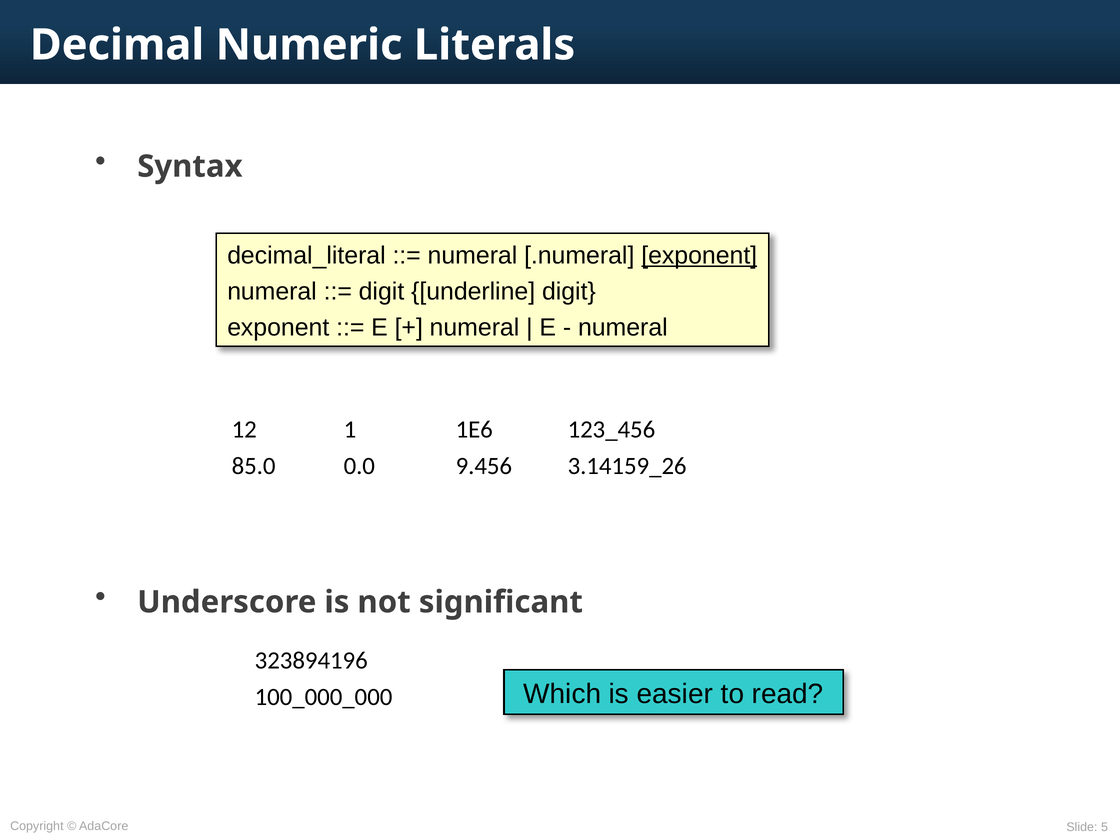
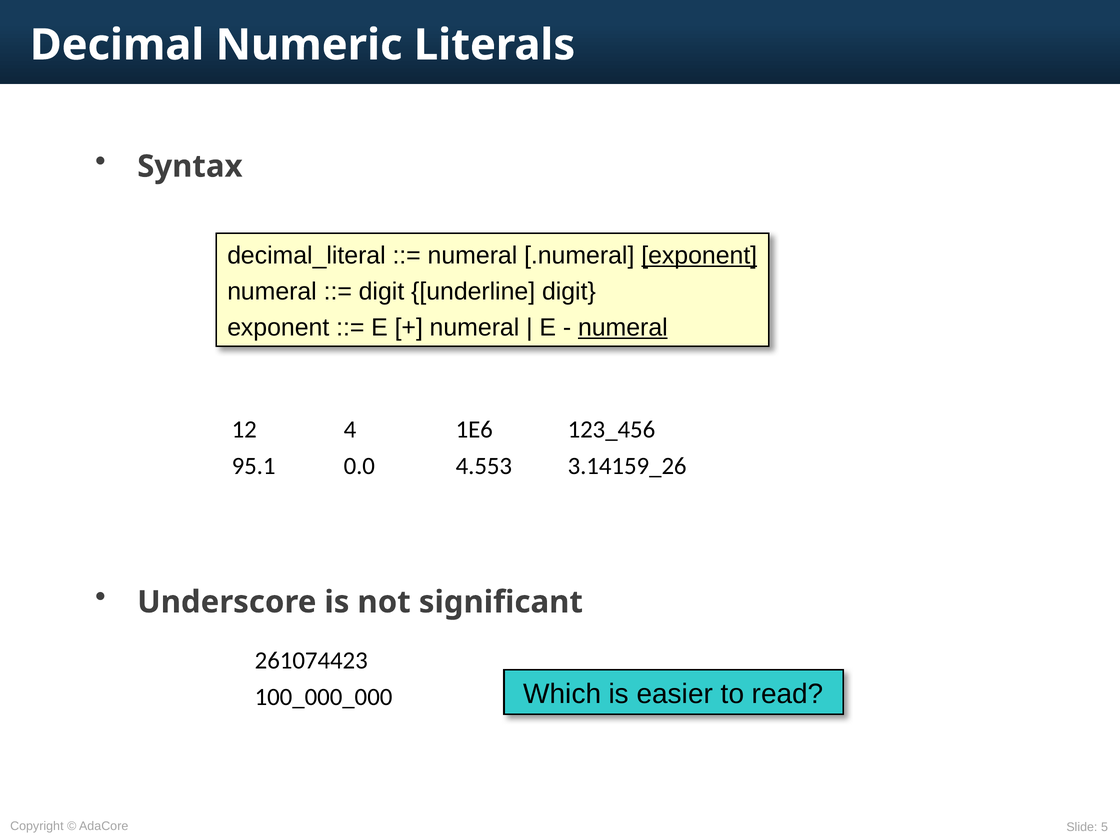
numeral at (623, 328) underline: none -> present
1: 1 -> 4
85.0: 85.0 -> 95.1
9.456: 9.456 -> 4.553
323894196: 323894196 -> 261074423
